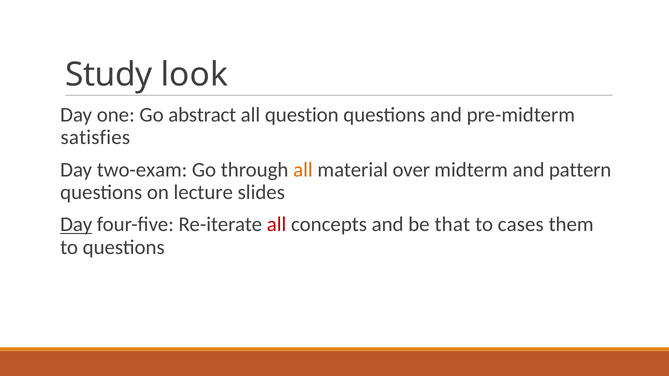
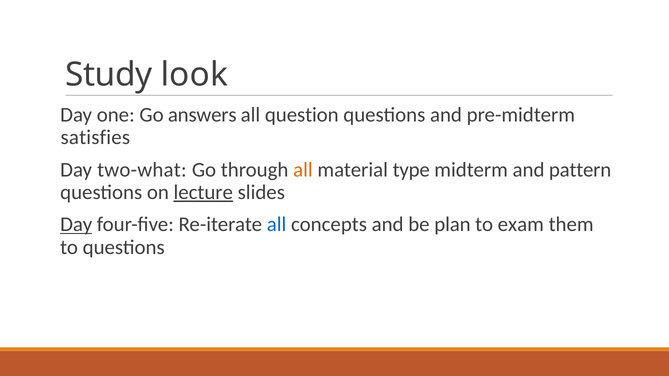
abstract: abstract -> answers
two-exam: two-exam -> two-what
over: over -> type
lecture underline: none -> present
all at (277, 225) colour: red -> blue
that: that -> plan
cases: cases -> exam
